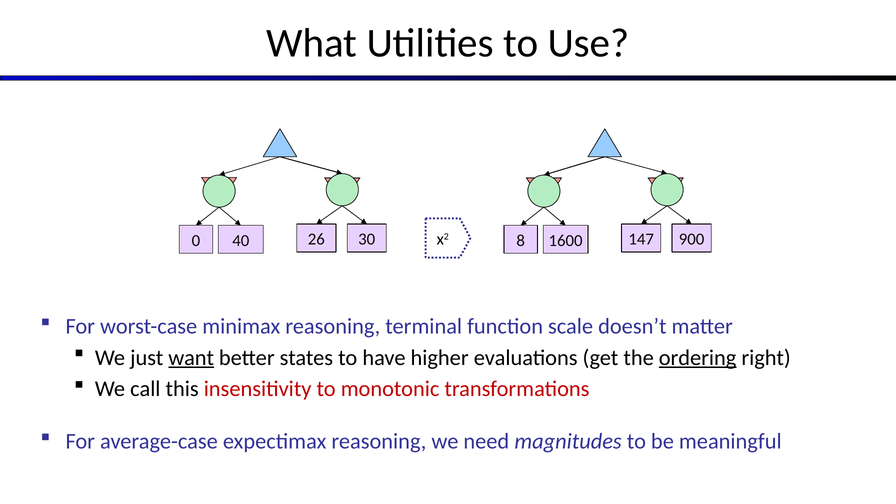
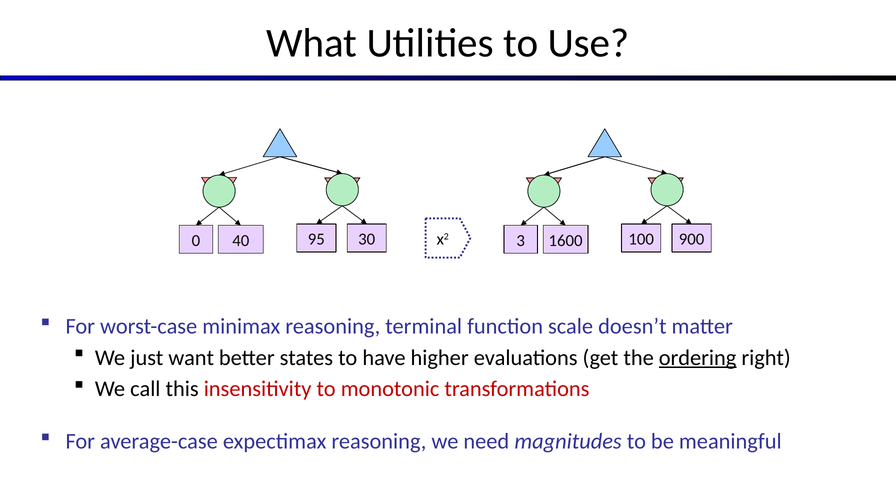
26: 26 -> 95
8: 8 -> 3
147: 147 -> 100
want underline: present -> none
